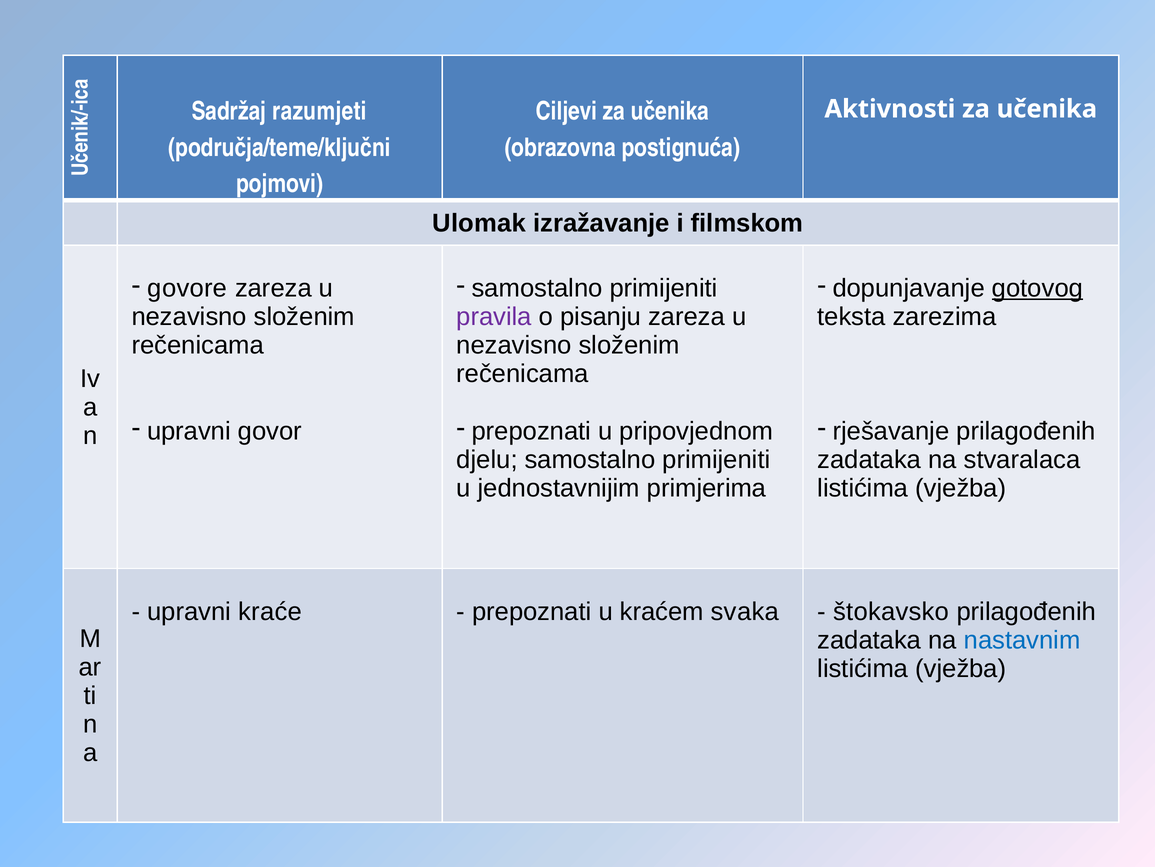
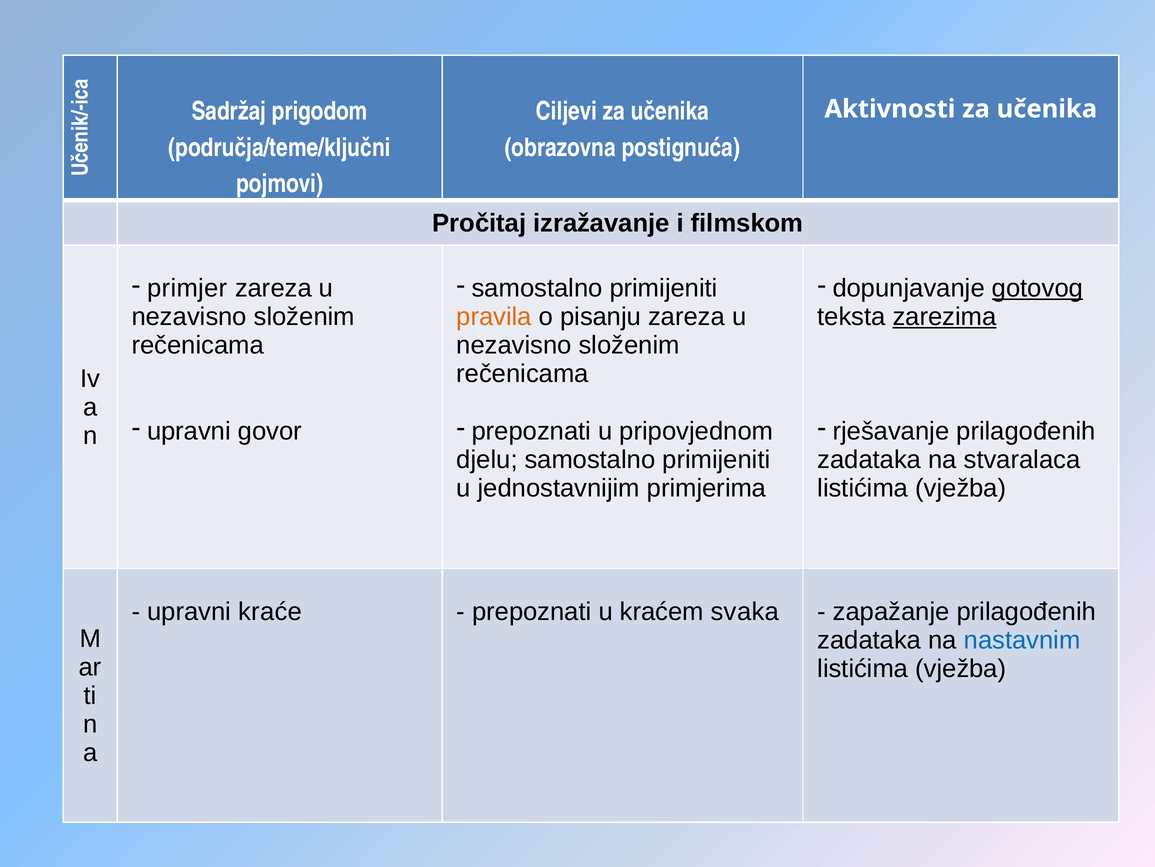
razumjeti: razumjeti -> prigodom
Ulomak: Ulomak -> Pročitaj
govore: govore -> primjer
pravila colour: purple -> orange
zarezima underline: none -> present
štokavsko: štokavsko -> zapažanje
